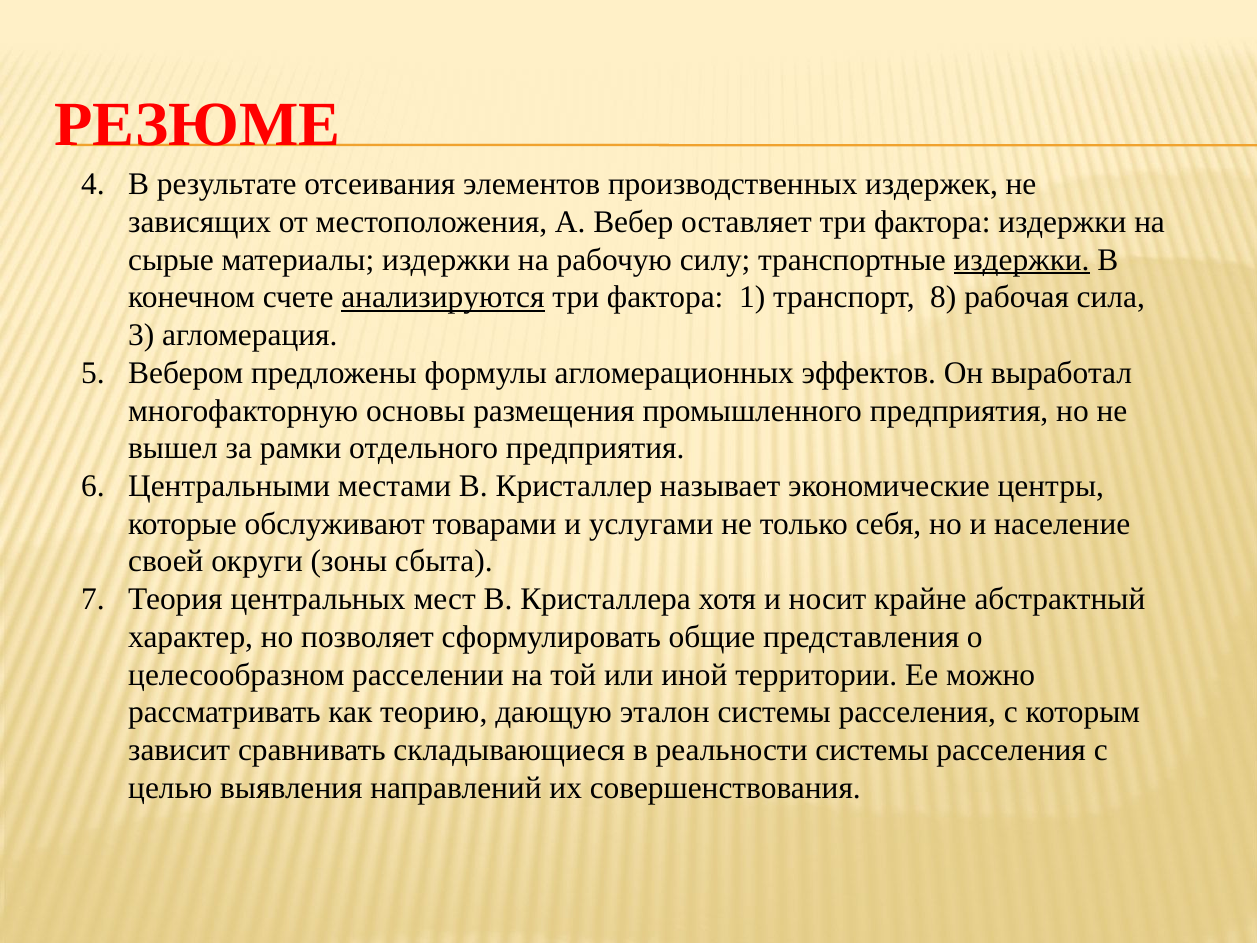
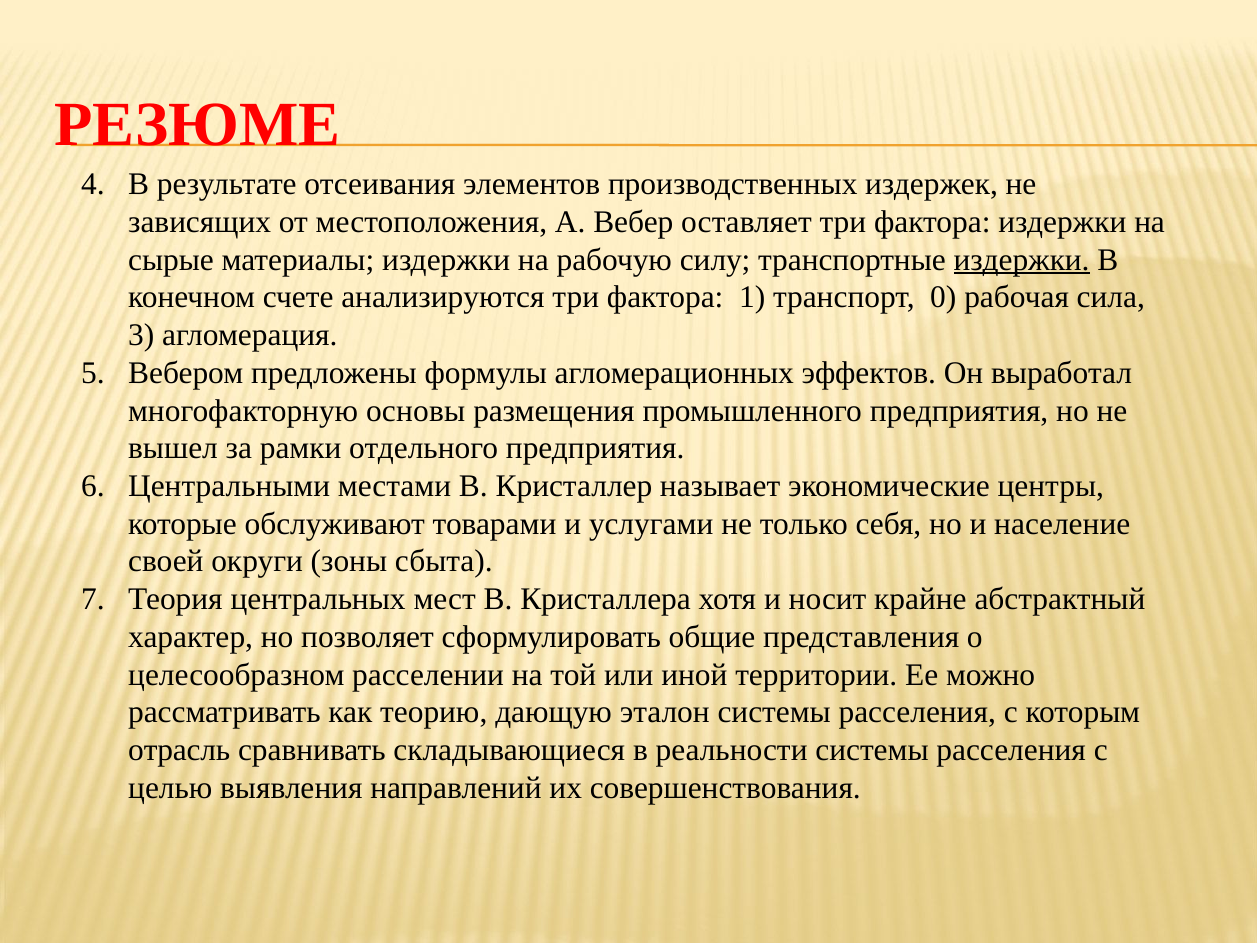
анализируются underline: present -> none
8: 8 -> 0
зависит: зависит -> отрасль
